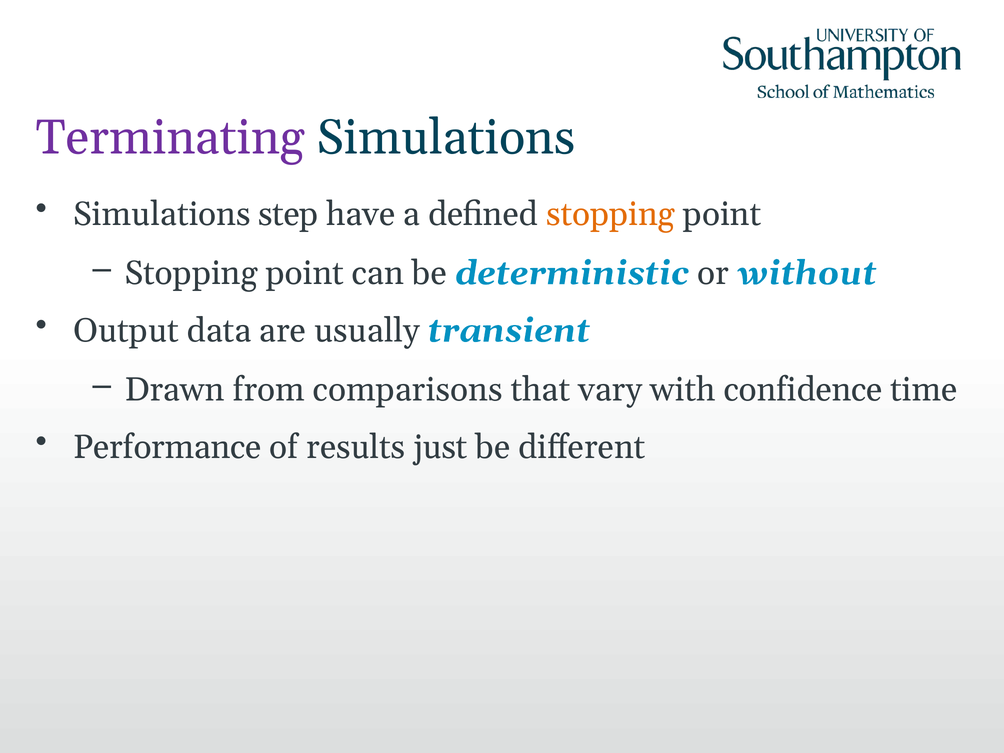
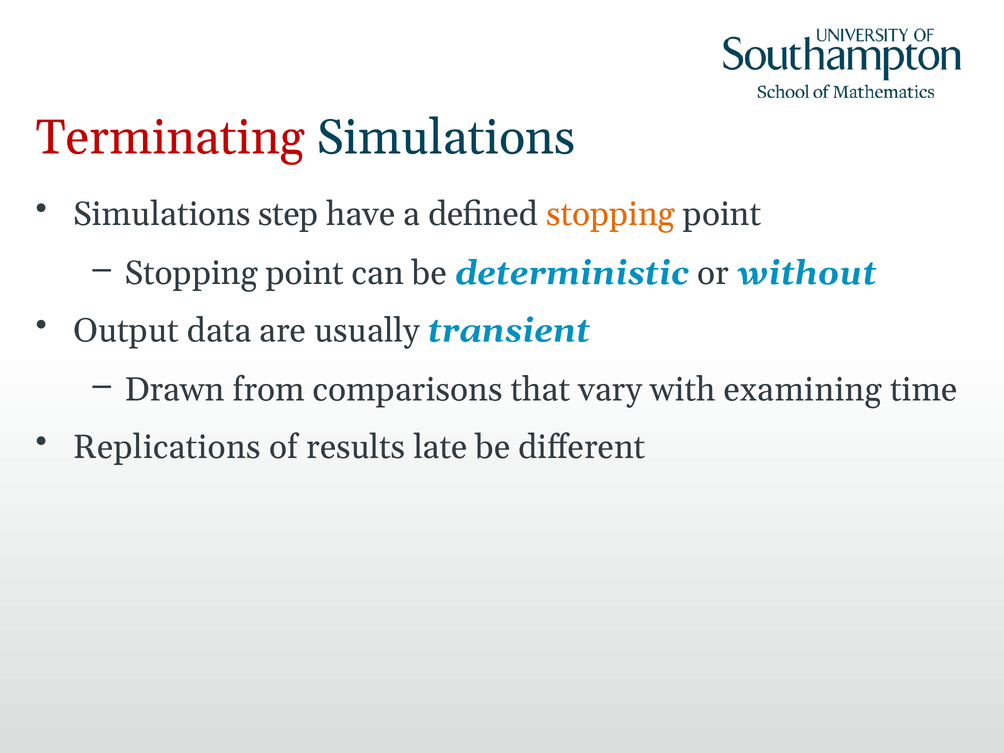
Terminating colour: purple -> red
confidence: confidence -> examining
Performance: Performance -> Replications
just: just -> late
